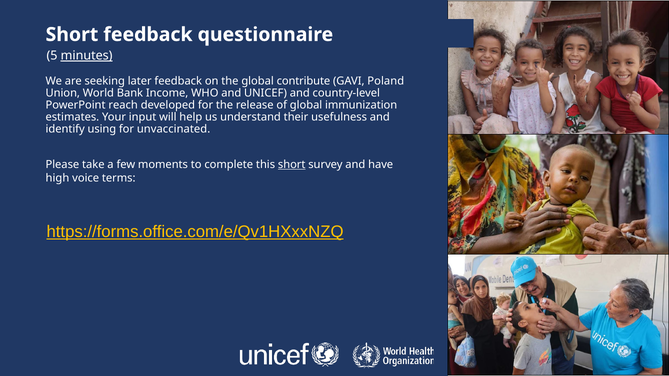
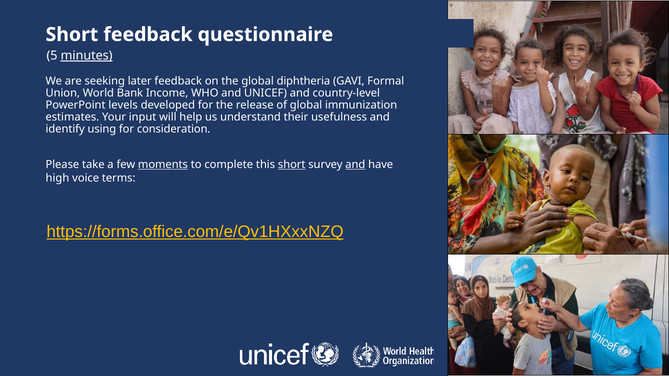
contribute: contribute -> diphtheria
Poland: Poland -> Formal
reach: reach -> levels
unvaccinated: unvaccinated -> consideration
moments underline: none -> present
and at (355, 165) underline: none -> present
